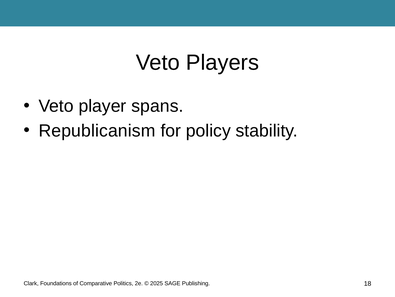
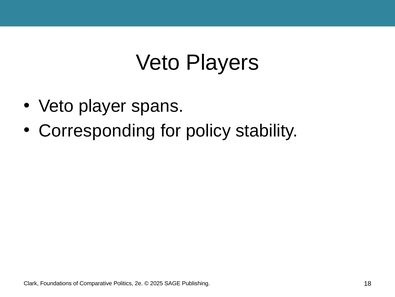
Republicanism: Republicanism -> Corresponding
